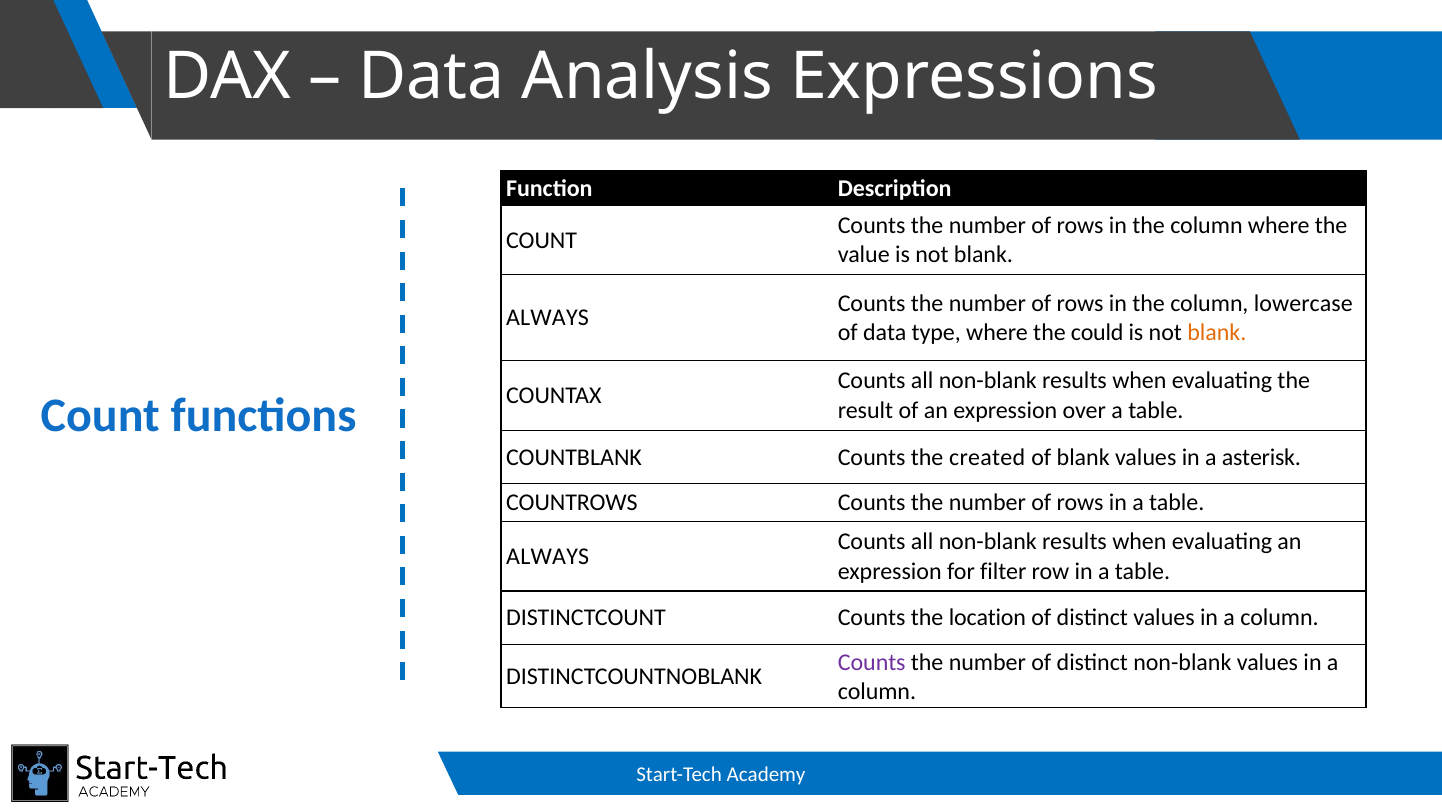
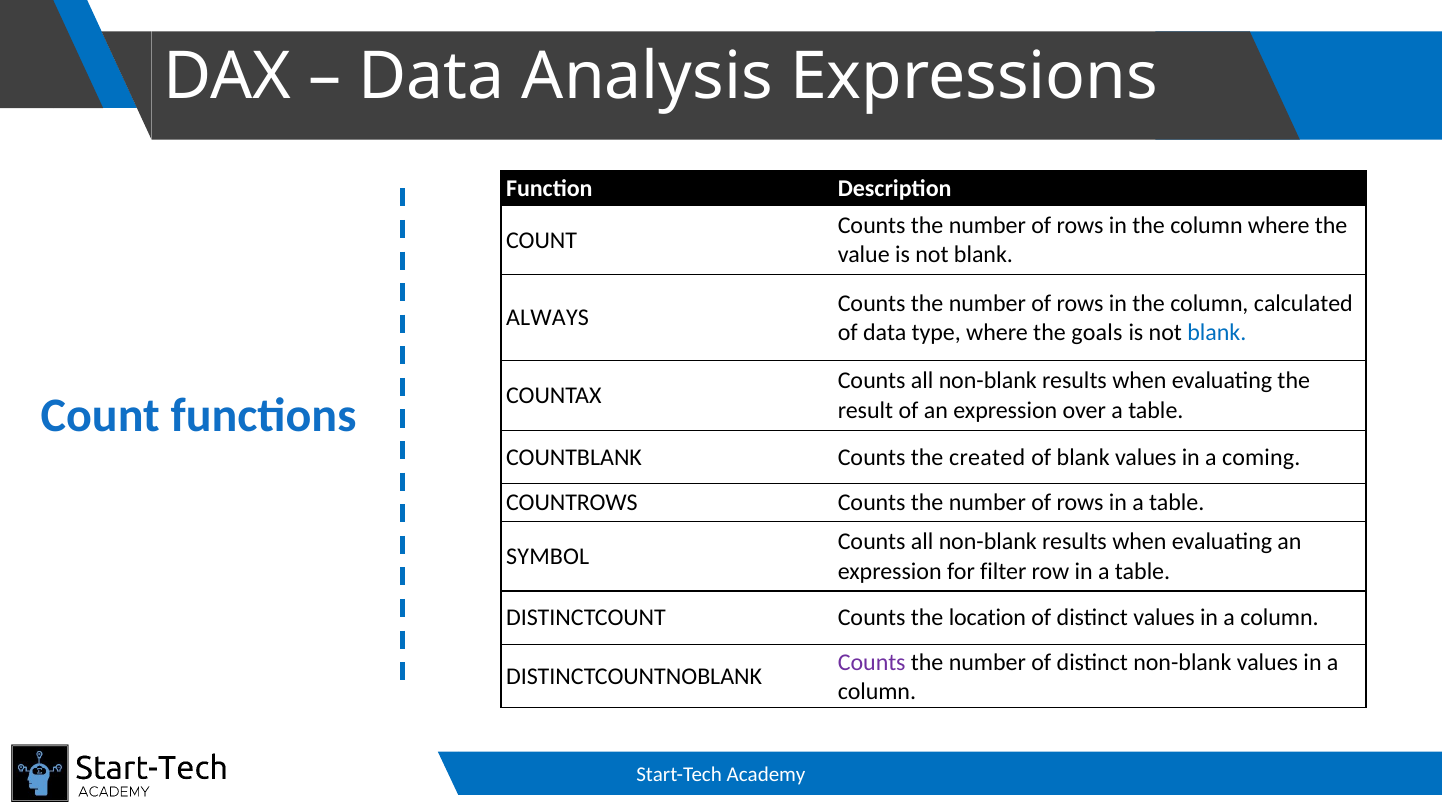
lowercase: lowercase -> calculated
could: could -> goals
blank at (1217, 333) colour: orange -> blue
asterisk: asterisk -> coming
ALWAYS at (548, 557): ALWAYS -> SYMBOL
